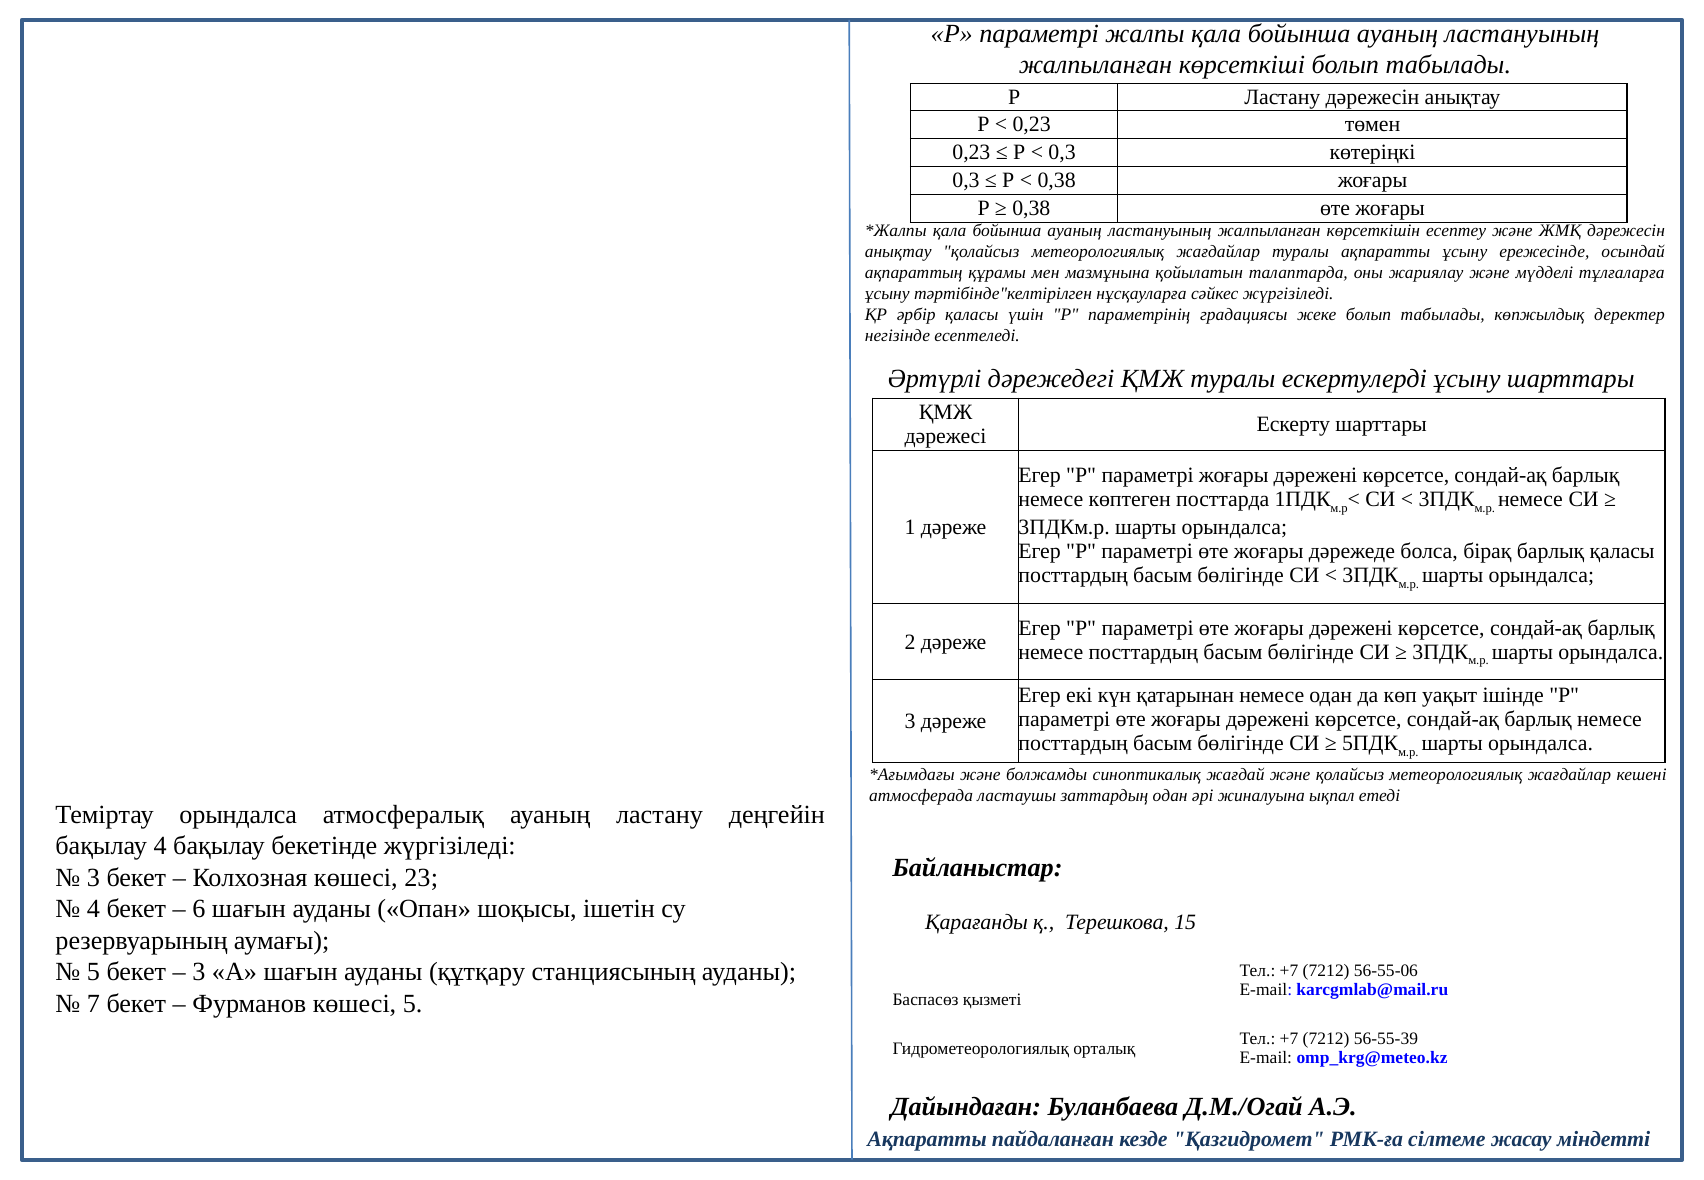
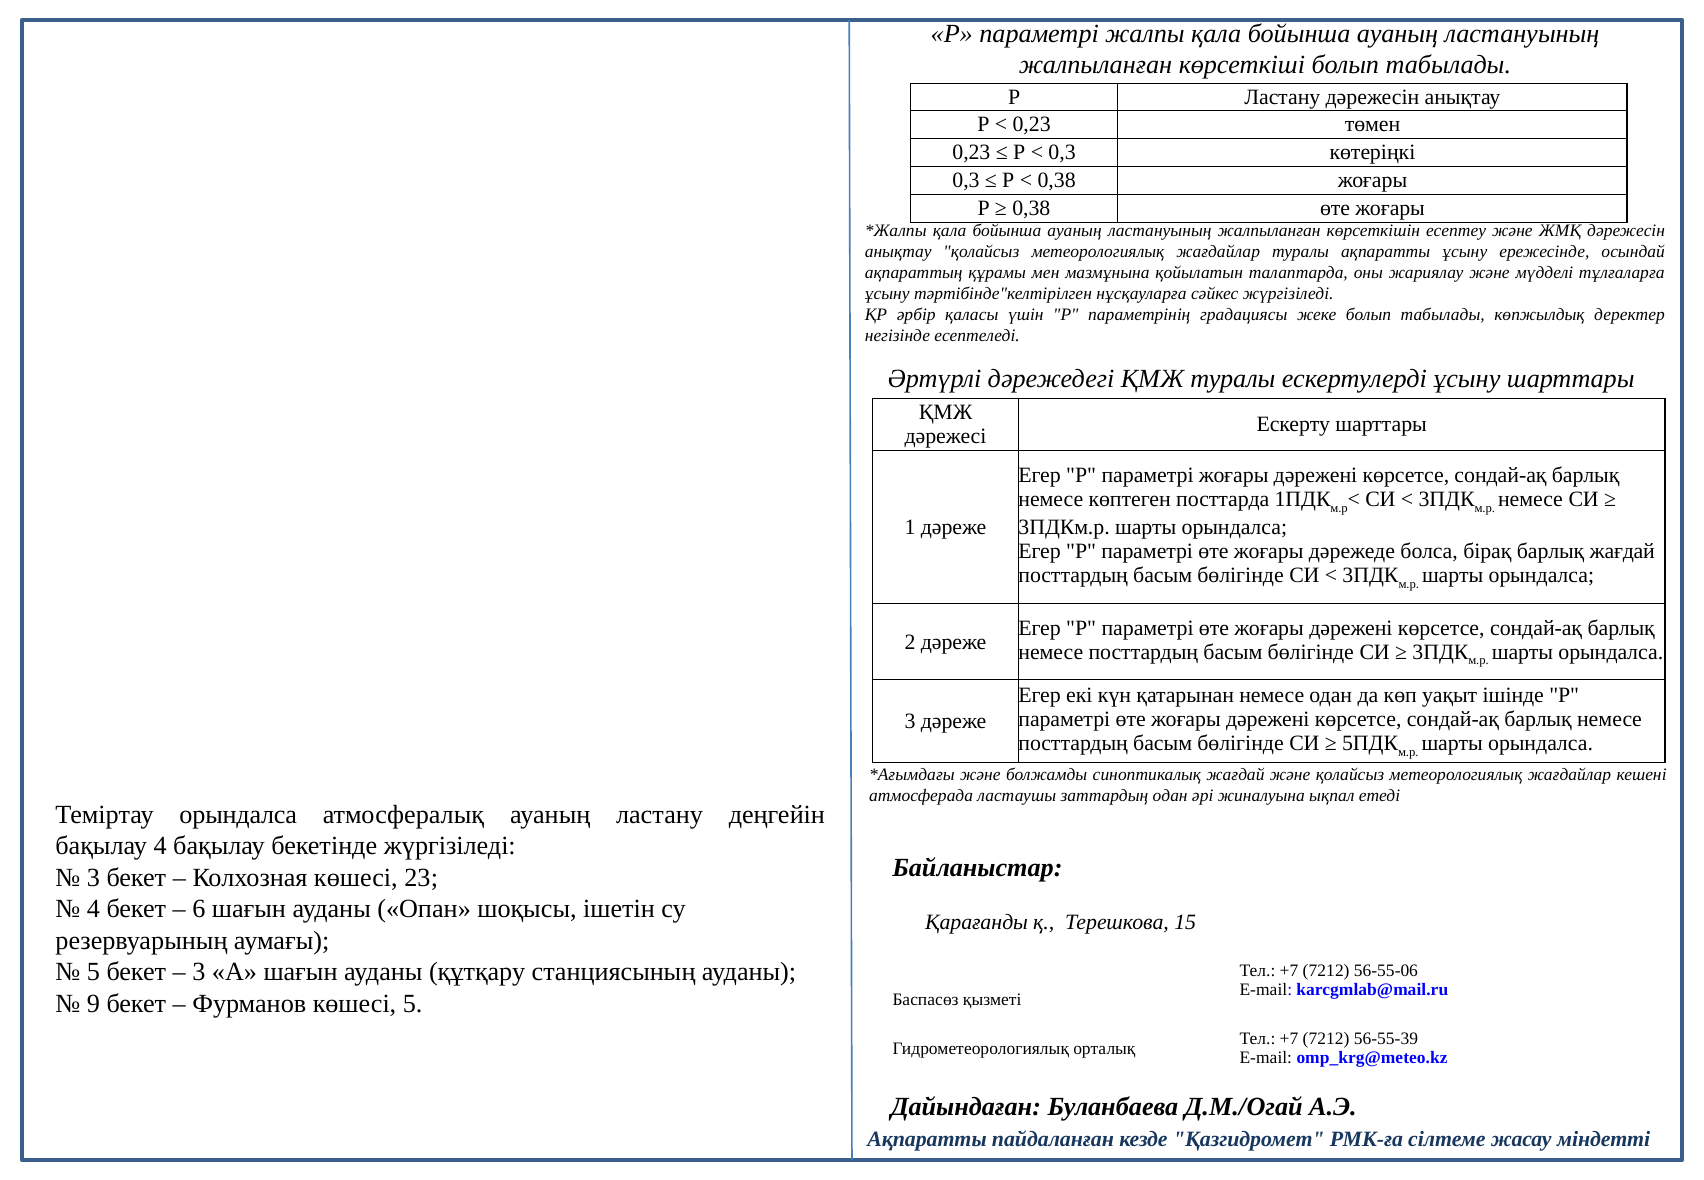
барлық қаласы: қаласы -> жағдай
7: 7 -> 9
